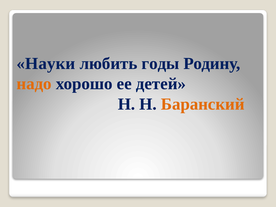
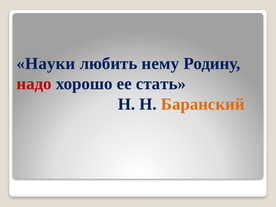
годы: годы -> нему
надо colour: orange -> red
детей: детей -> стать
